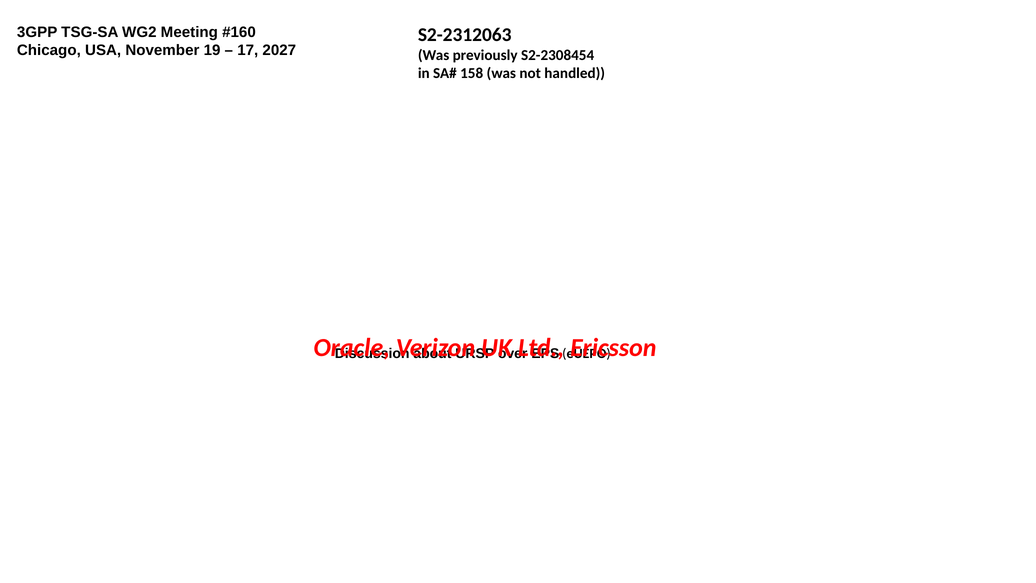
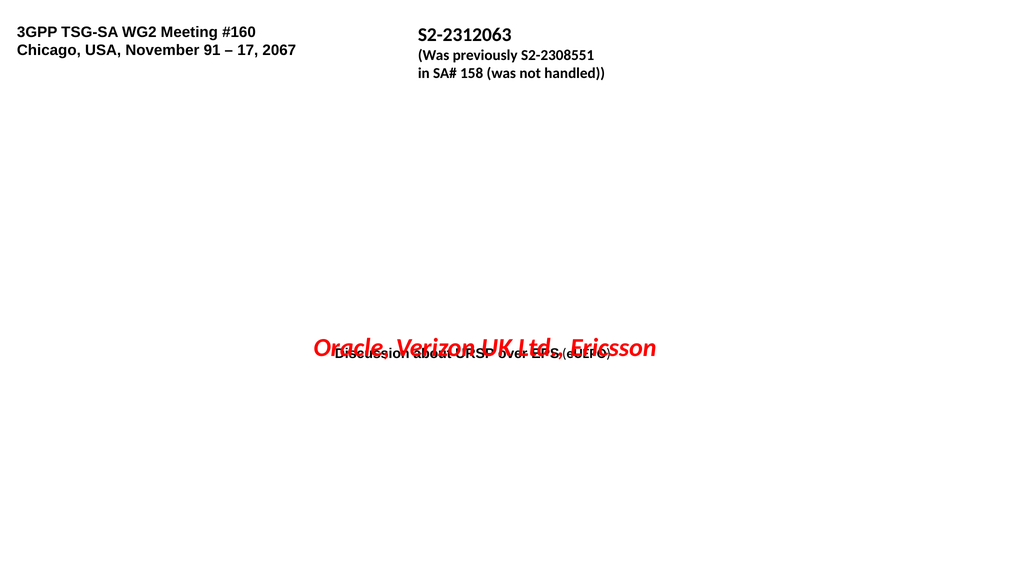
19: 19 -> 91
2027: 2027 -> 2067
S2-2308454: S2-2308454 -> S2-2308551
